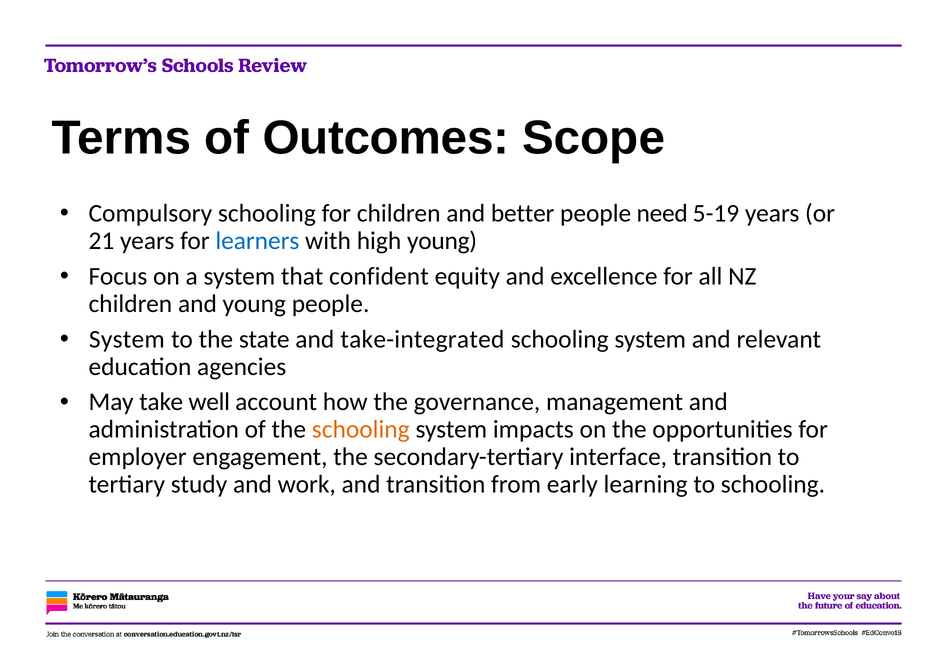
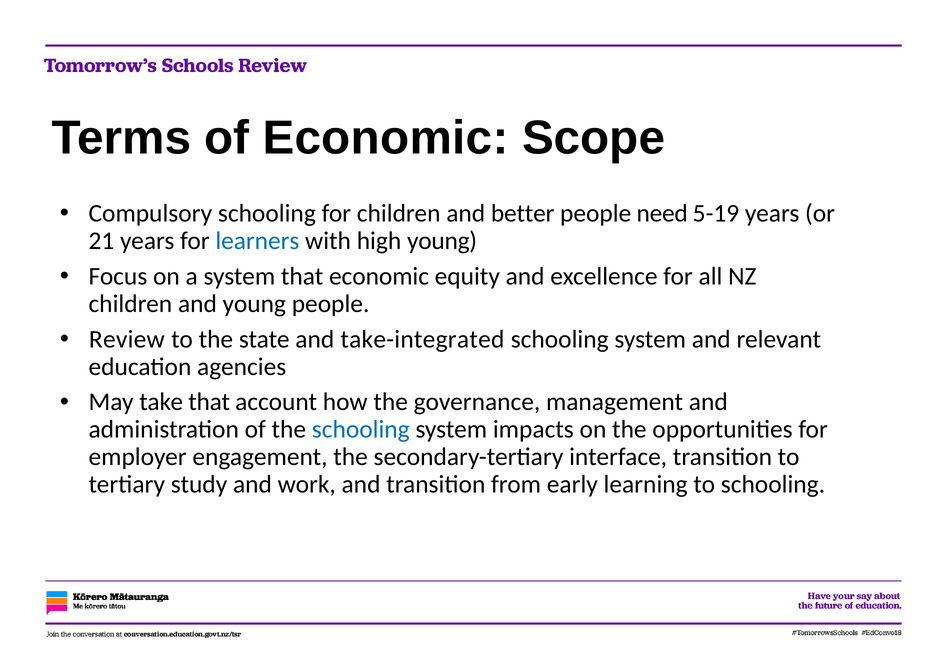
of Outcomes: Outcomes -> Economic
that confident: confident -> economic
System at (127, 339): System -> Review
take well: well -> that
schooling at (361, 430) colour: orange -> blue
